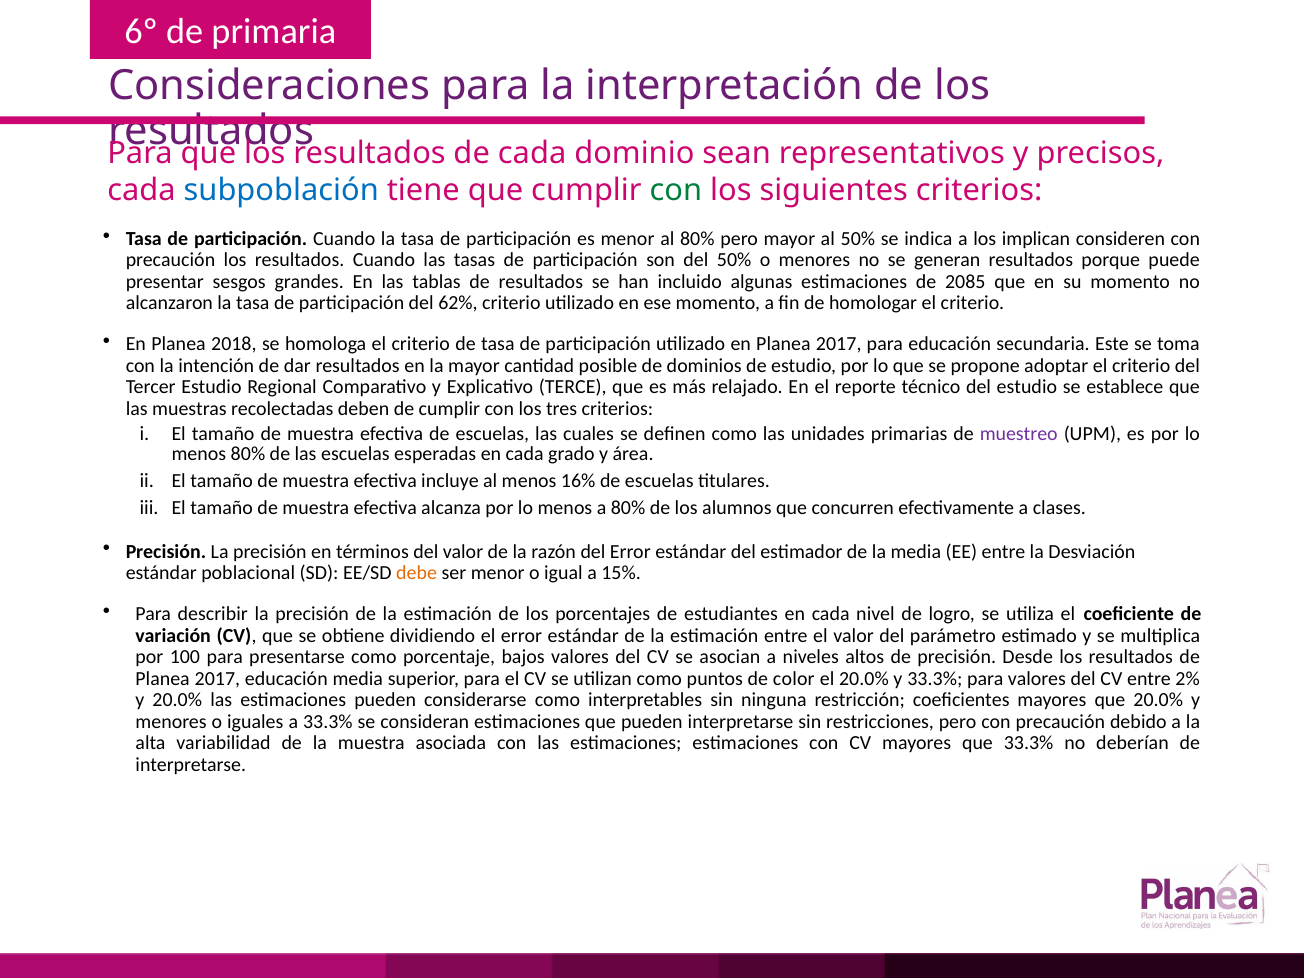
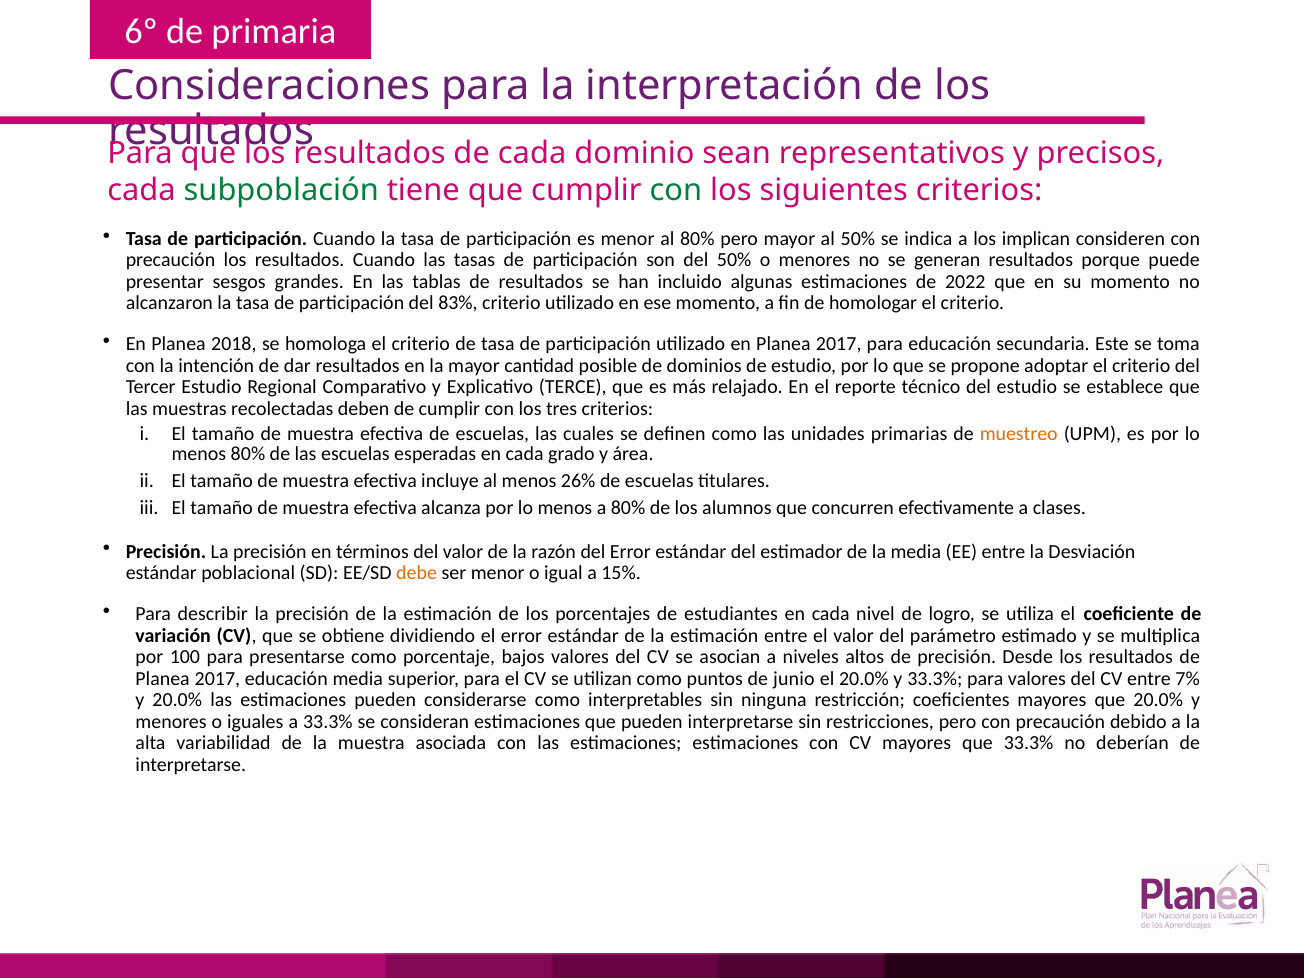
subpoblación colour: blue -> green
2085: 2085 -> 2022
62%: 62% -> 83%
muestreo colour: purple -> orange
16%: 16% -> 26%
color: color -> junio
2%: 2% -> 7%
